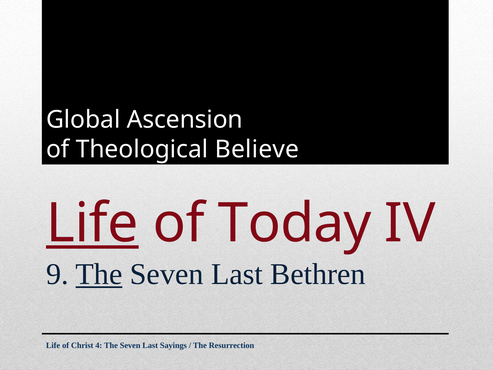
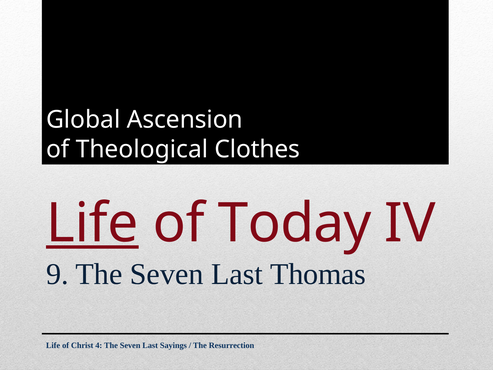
Believe: Believe -> Clothes
The at (99, 274) underline: present -> none
Bethren: Bethren -> Thomas
